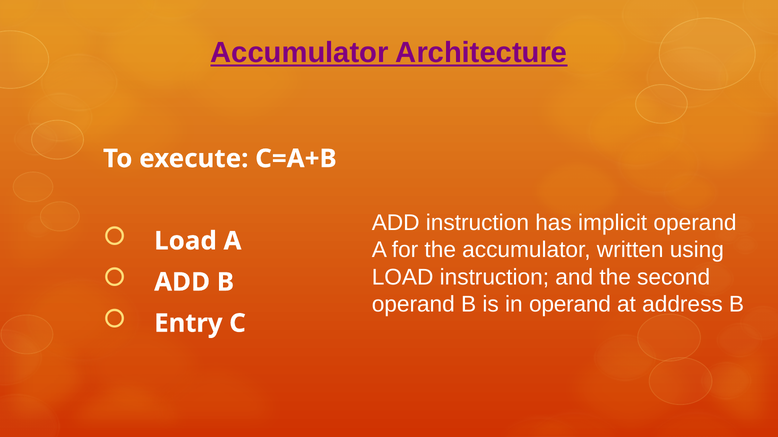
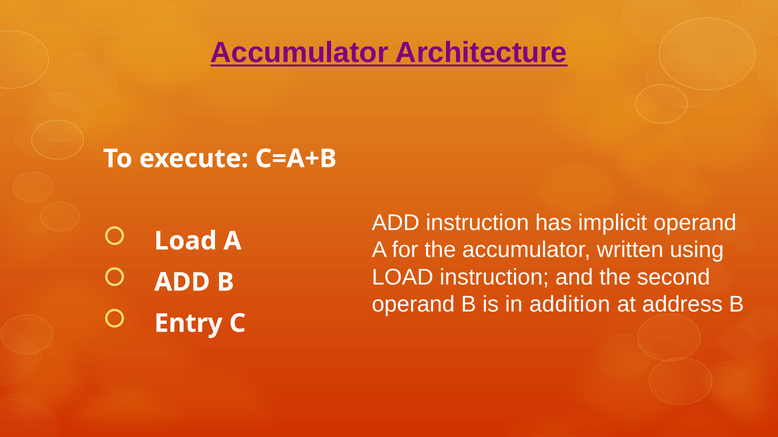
in operand: operand -> addition
